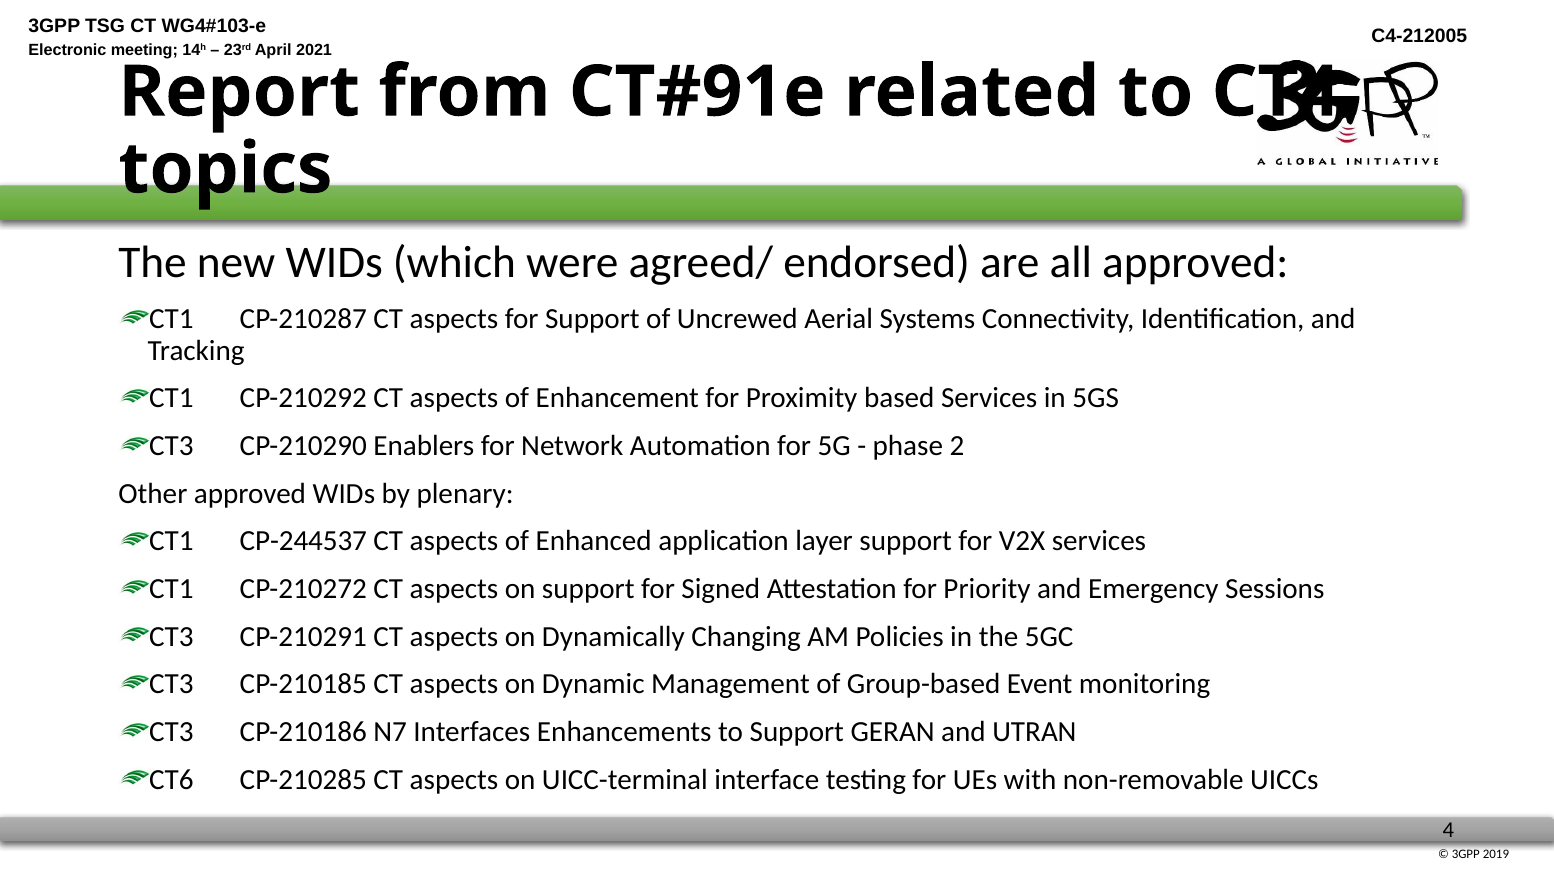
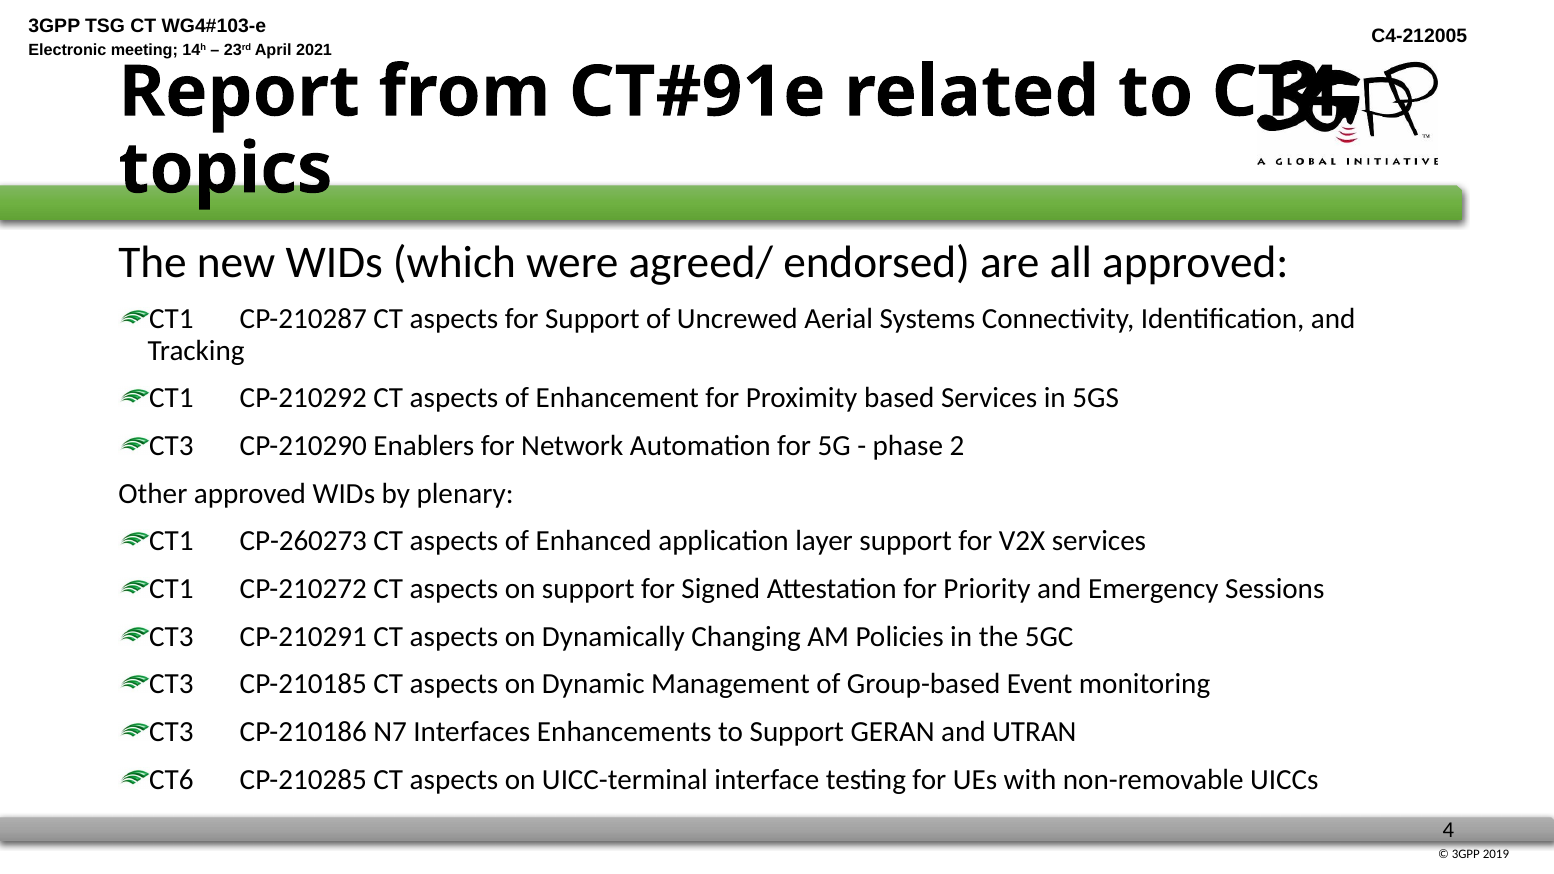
CP-244537: CP-244537 -> CP-260273
